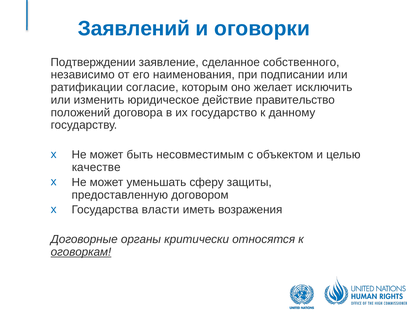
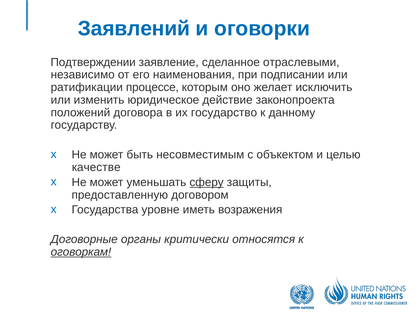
собственного: собственного -> отраслевыми
согласие: согласие -> процессе
правительство: правительство -> законопроекта
сферу underline: none -> present
власти: власти -> уровне
